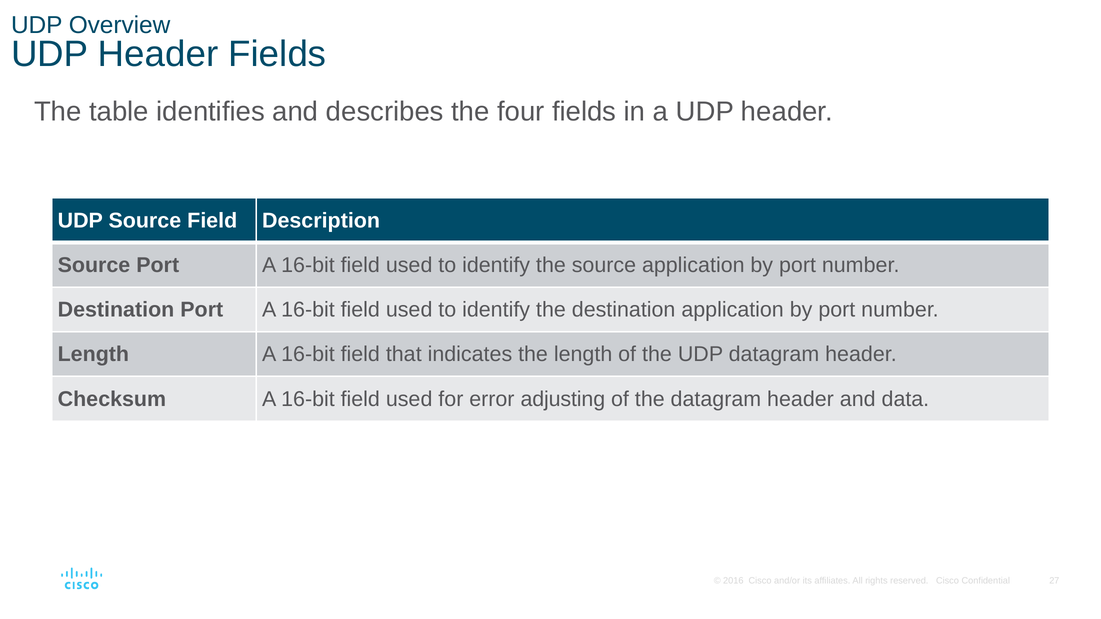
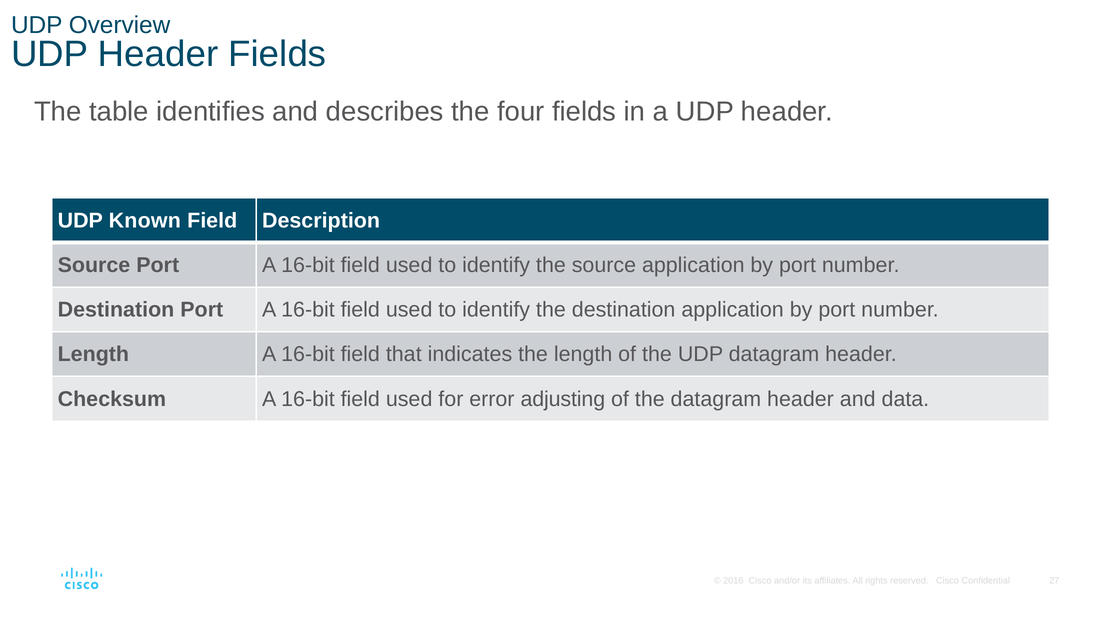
UDP Source: Source -> Known
